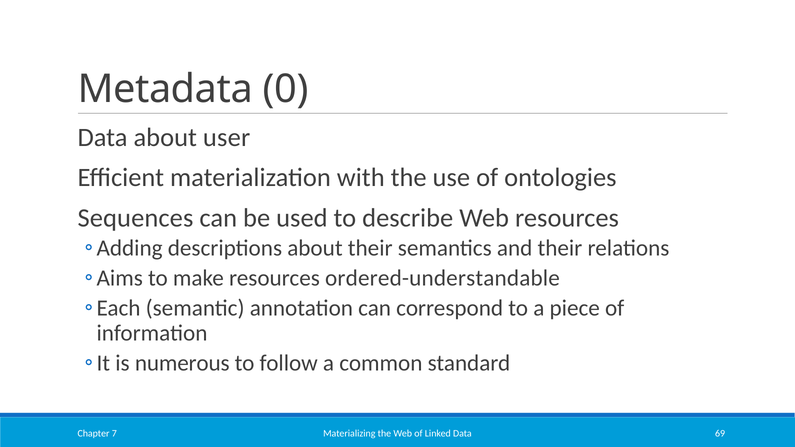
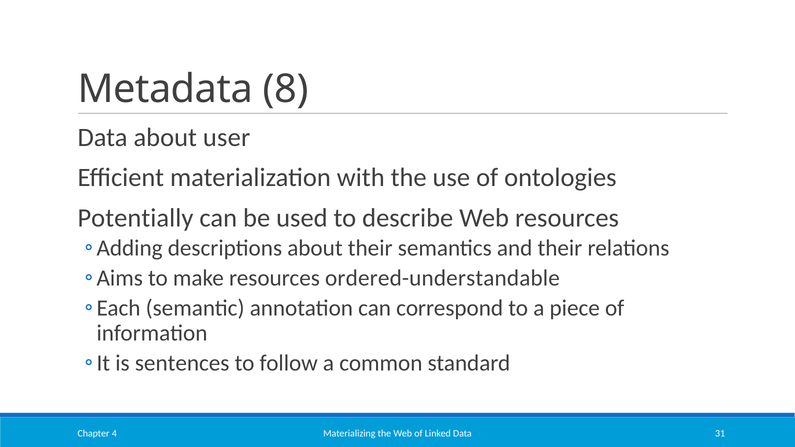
0: 0 -> 8
Sequences: Sequences -> Potentially
numerous: numerous -> sentences
69: 69 -> 31
7: 7 -> 4
